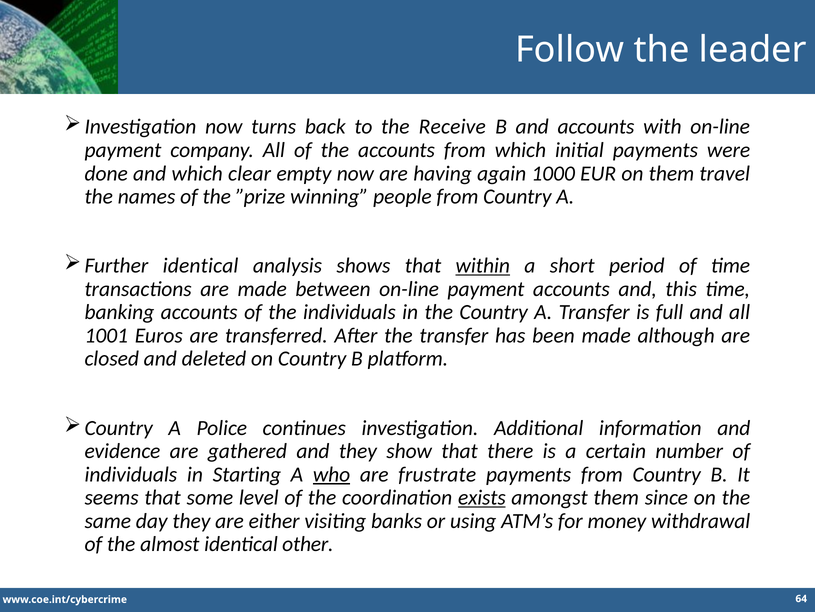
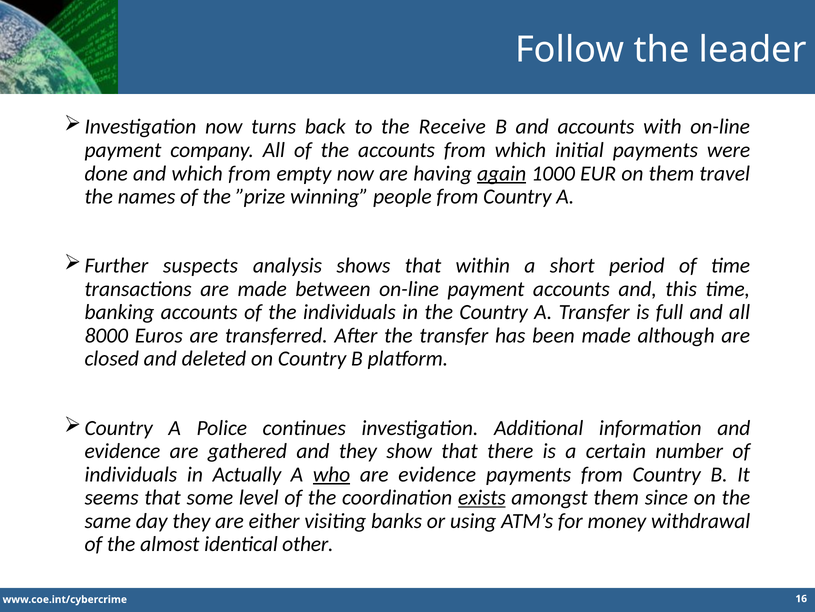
which clear: clear -> from
again underline: none -> present
identical at (201, 266): identical -> suspects
within underline: present -> none
1001: 1001 -> 8000
Starting: Starting -> Actually
are frustrate: frustrate -> evidence
64: 64 -> 16
